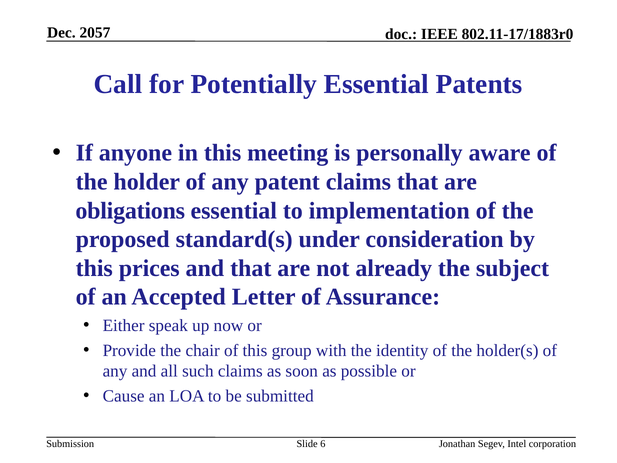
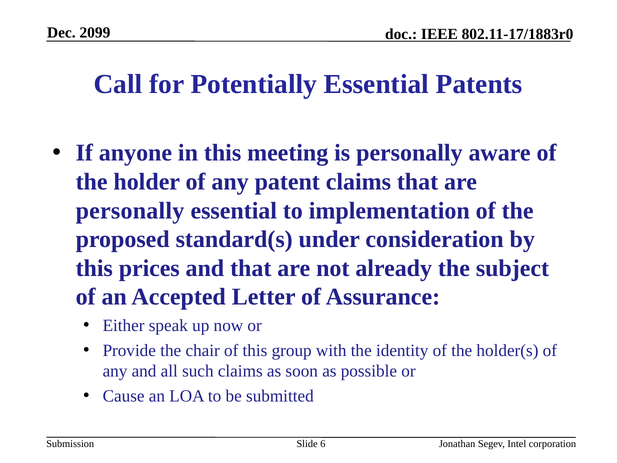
2057: 2057 -> 2099
obligations at (130, 210): obligations -> personally
